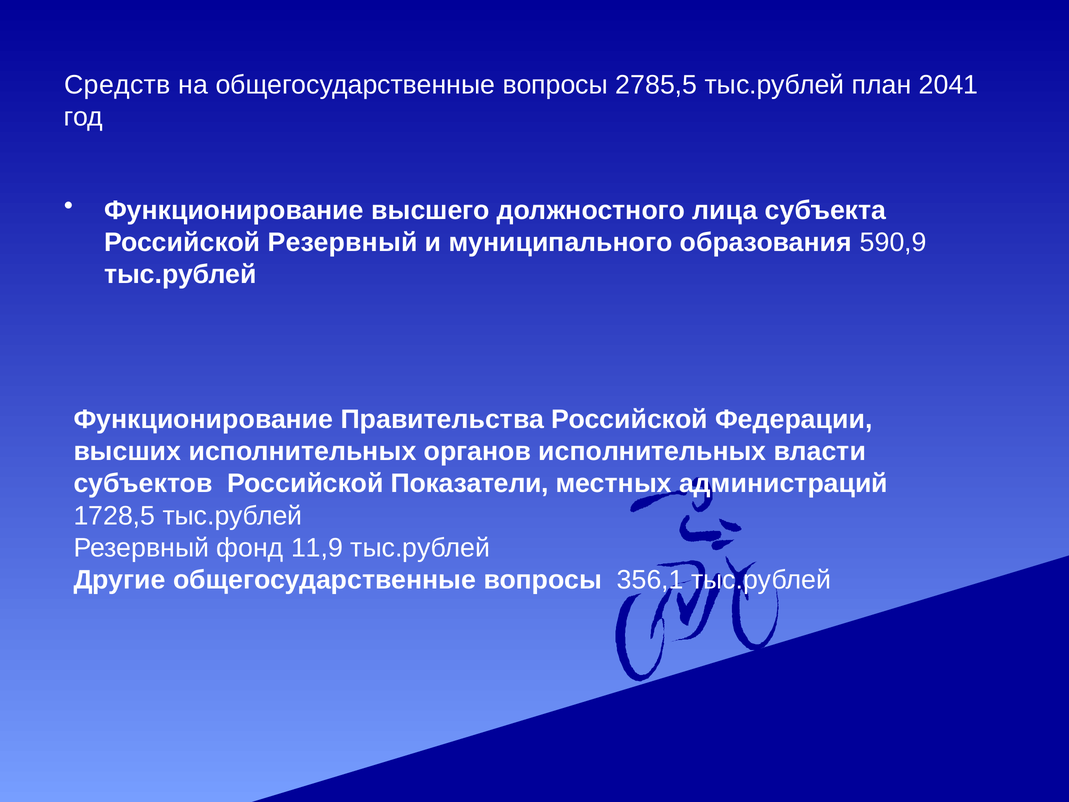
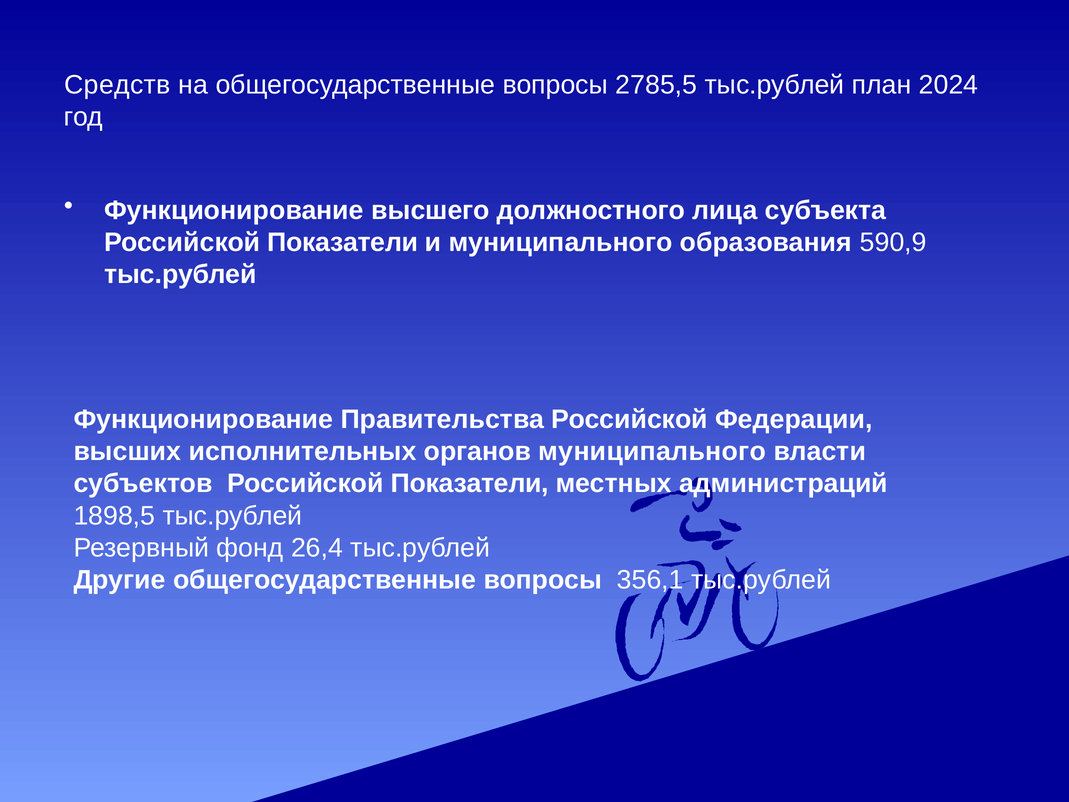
2041: 2041 -> 2024
Резервный at (343, 242): Резервный -> Показатели
органов исполнительных: исполнительных -> муниципального
1728,5: 1728,5 -> 1898,5
11,9: 11,9 -> 26,4
